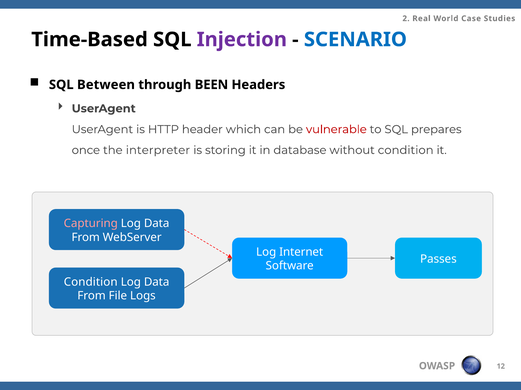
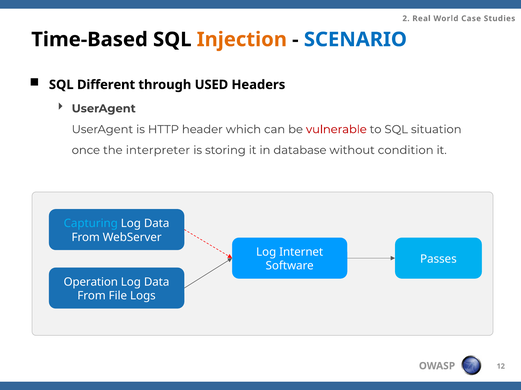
Injection colour: purple -> orange
Between: Between -> Different
BEEN: BEEN -> USED
prepares: prepares -> situation
Capturing colour: pink -> light blue
Condition at (91, 282): Condition -> Operation
